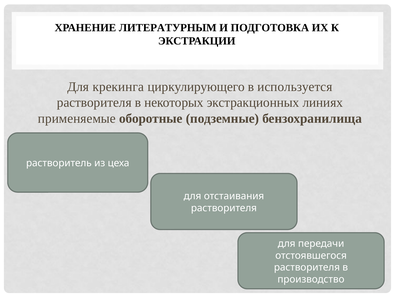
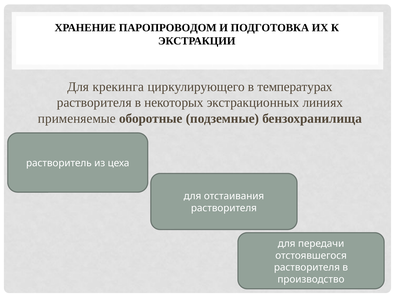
ЛИТЕРАТУРНЫМ: ЛИТЕРАТУРНЫМ -> ПАРОПРОВОДОМ
используется: используется -> температурах
